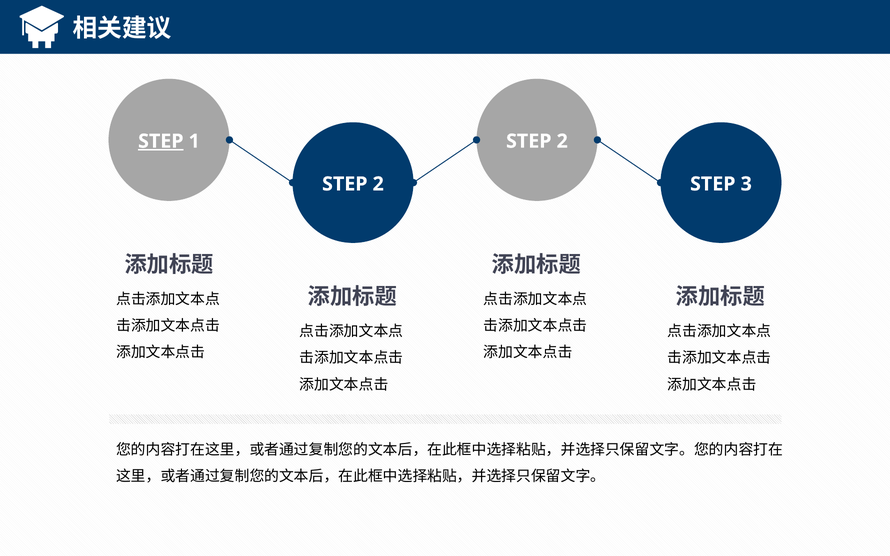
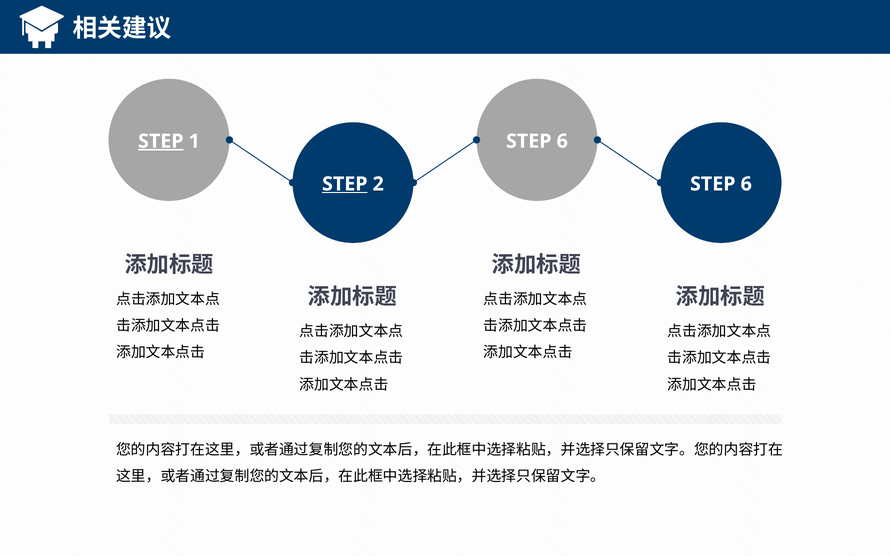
2 at (562, 141): 2 -> 6
STEP at (345, 184) underline: none -> present
3 at (746, 184): 3 -> 6
